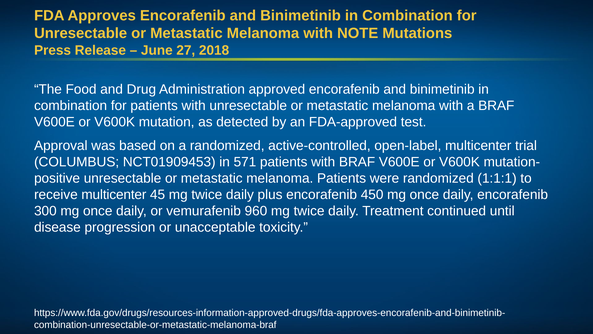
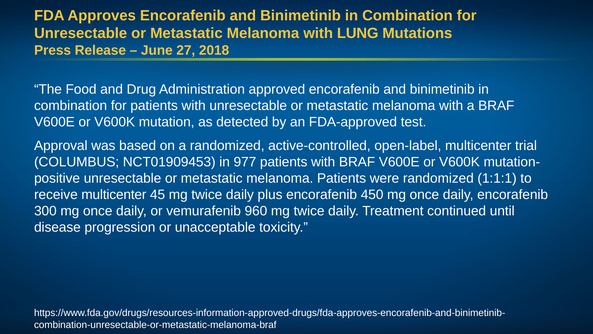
NOTE: NOTE -> LUNG
571: 571 -> 977
